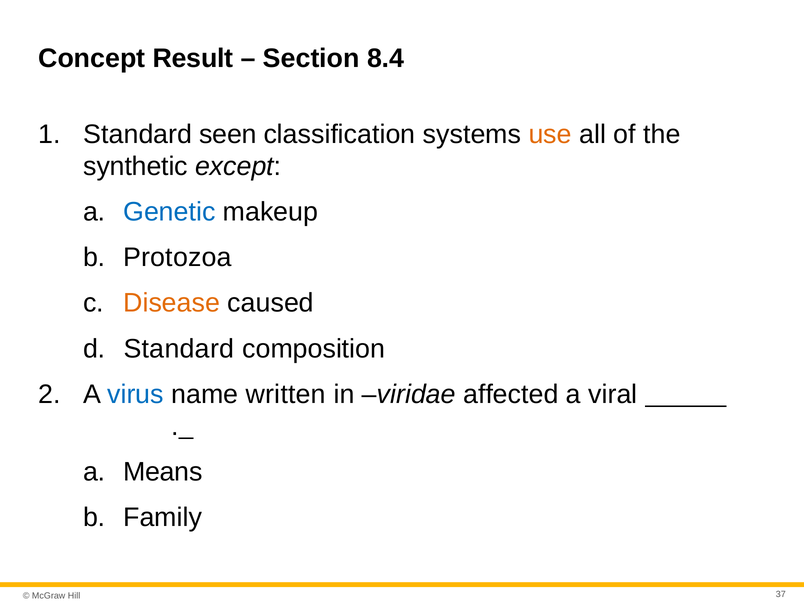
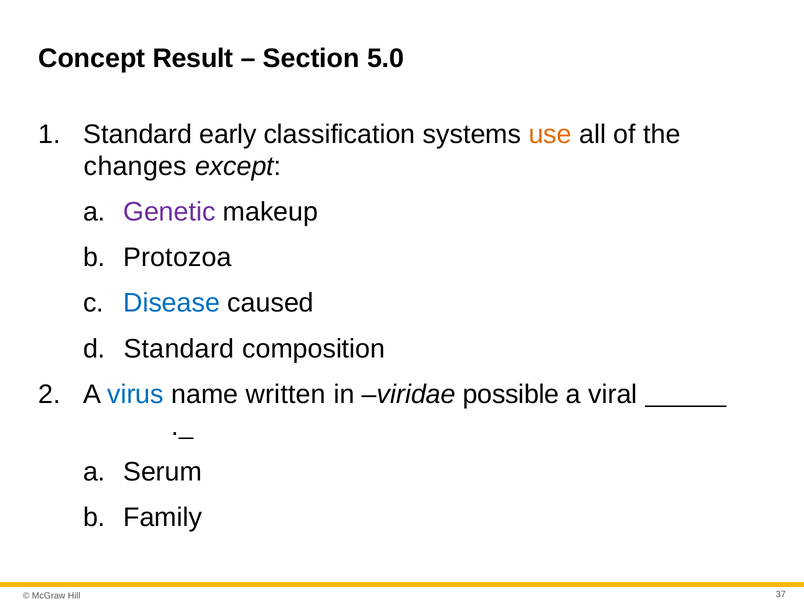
8.4: 8.4 -> 5.0
seen: seen -> early
synthetic: synthetic -> changes
Genetic colour: blue -> purple
Disease colour: orange -> blue
affected: affected -> possible
Means: Means -> Serum
